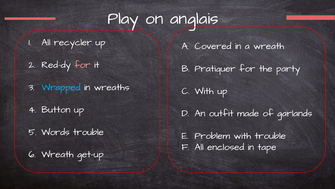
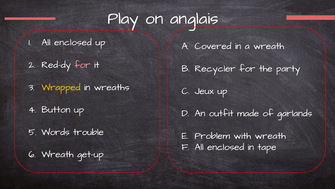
recycler at (73, 42): recycler -> enclosed
Pratiquer: Pratiquer -> Recycler
Wrapped colour: light blue -> yellow
With at (204, 91): With -> Jeux
with trouble: trouble -> wreath
